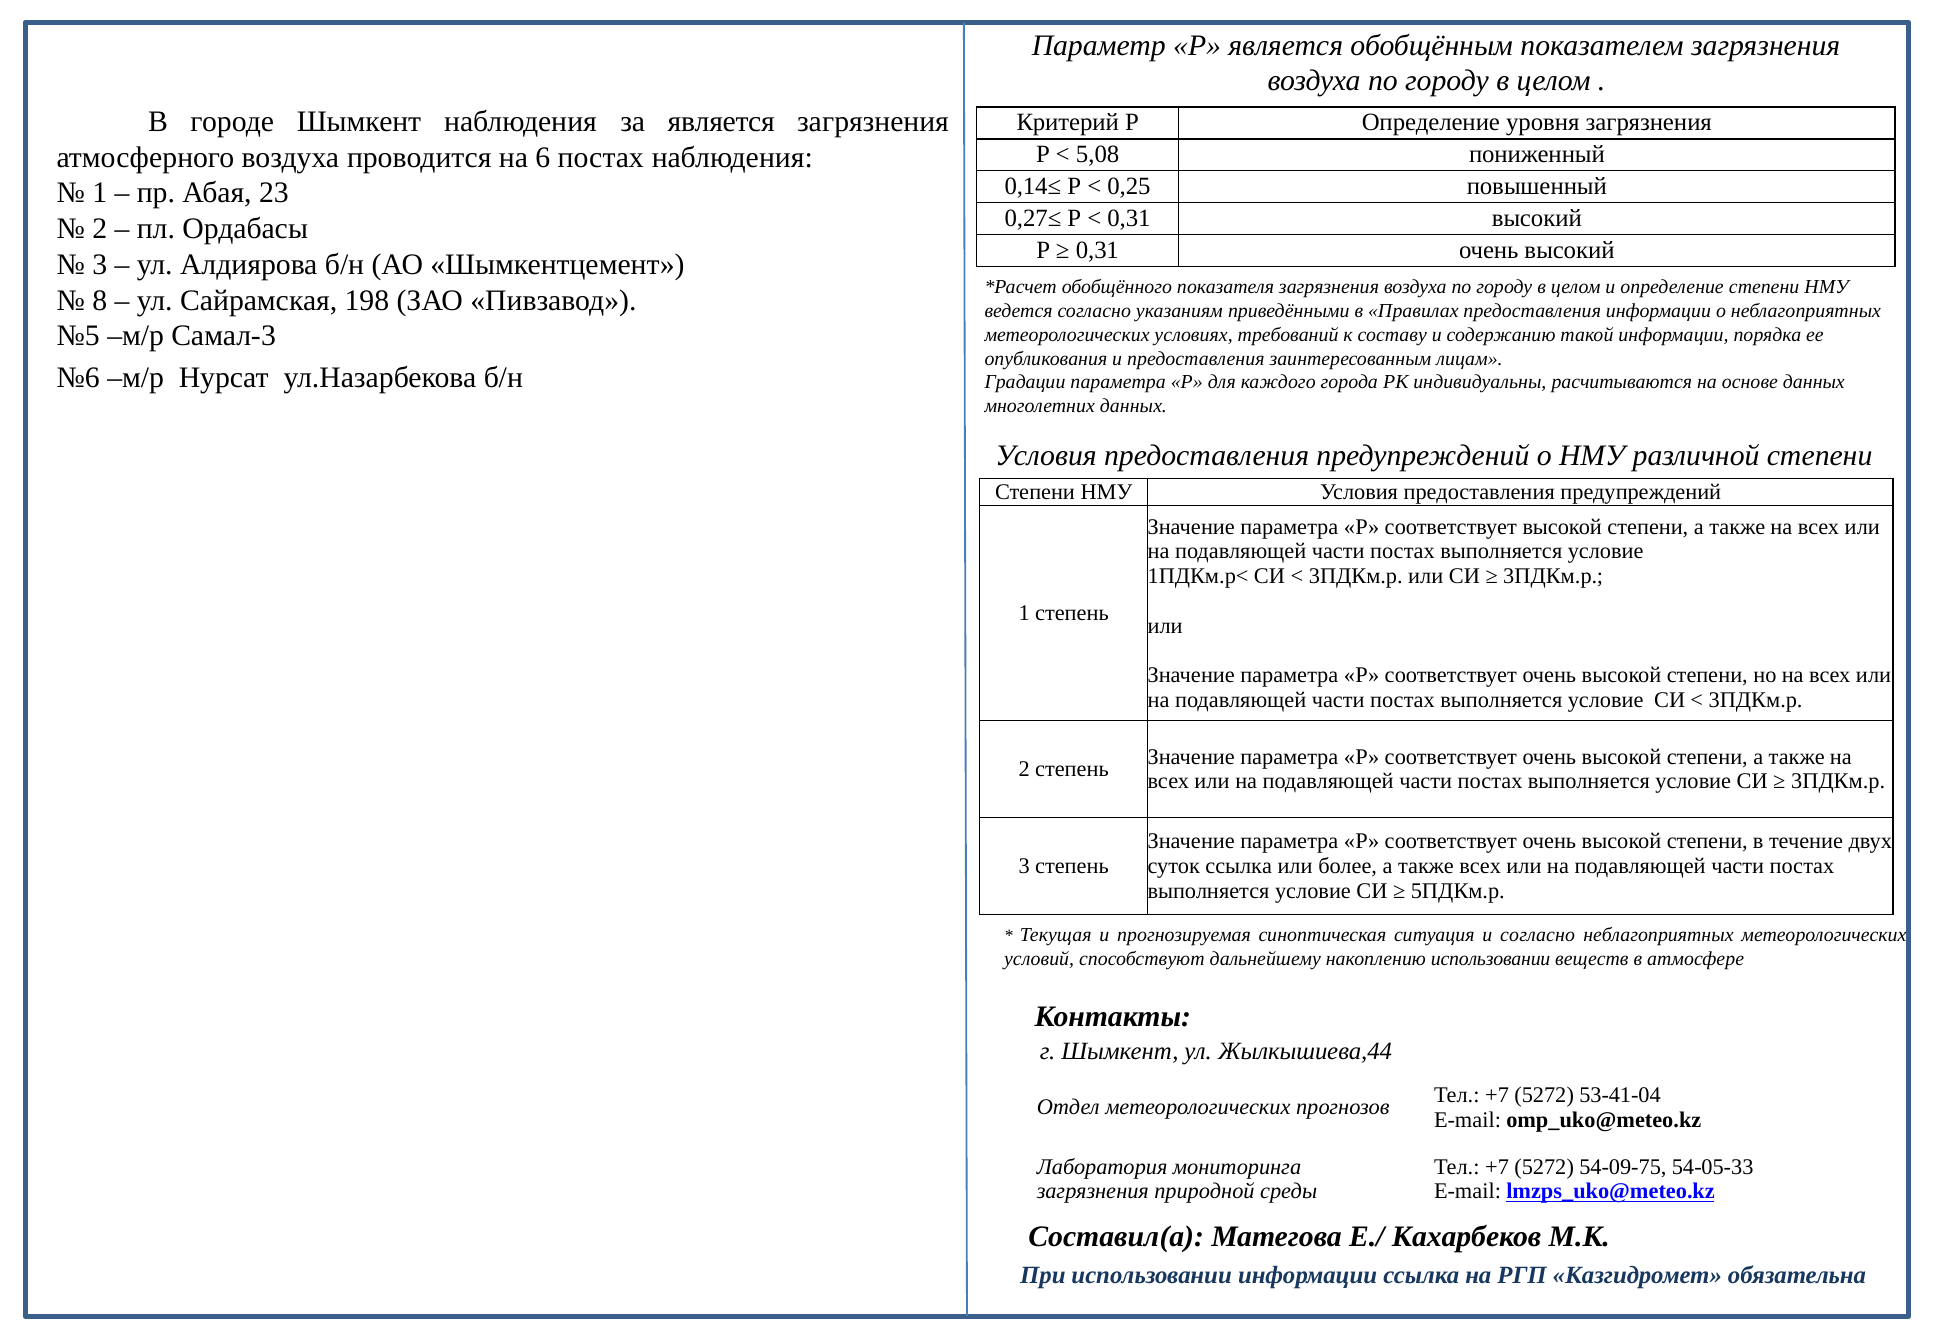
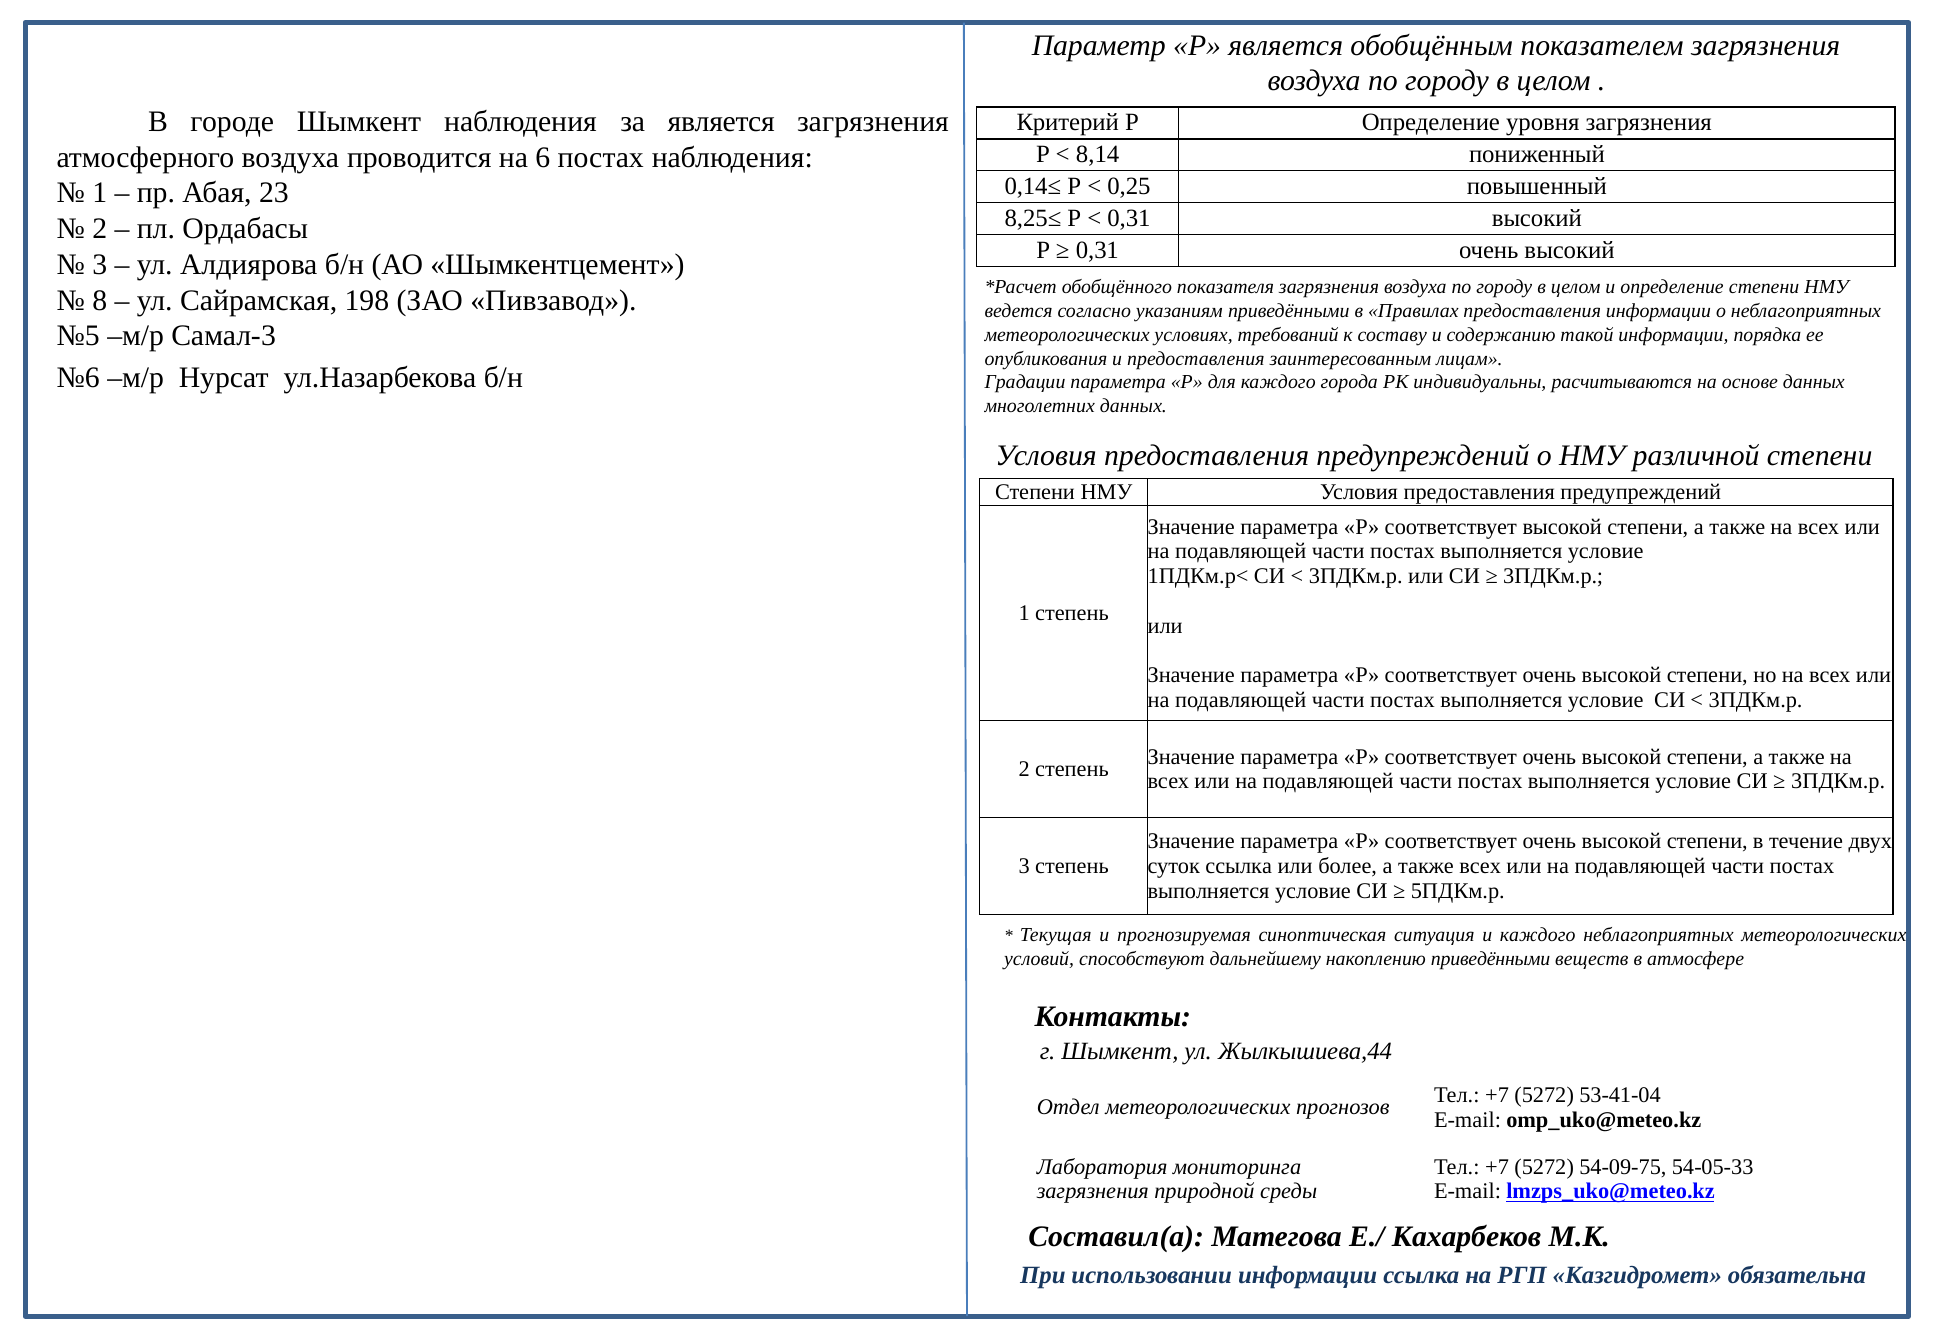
5,08: 5,08 -> 8,14
0,27≤: 0,27≤ -> 8,25≤
и согласно: согласно -> каждого
накоплению использовании: использовании -> приведёнными
